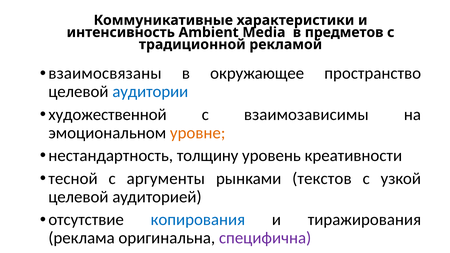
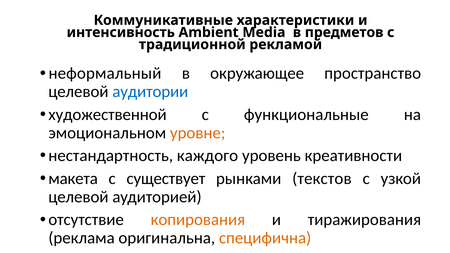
взаимосвязаны: взаимосвязаны -> неформальный
взаимозависимы: взаимозависимы -> функциональные
толщину: толщину -> каждого
тесной: тесной -> макета
аргументы: аргументы -> существует
копирования colour: blue -> orange
специфична colour: purple -> orange
